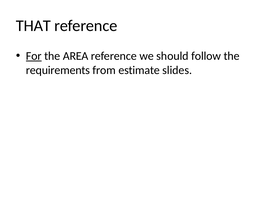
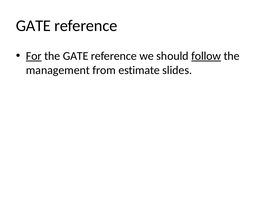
THAT at (33, 26): THAT -> GATE
the AREA: AREA -> GATE
follow underline: none -> present
requirements: requirements -> management
